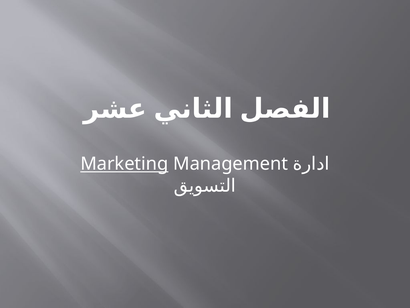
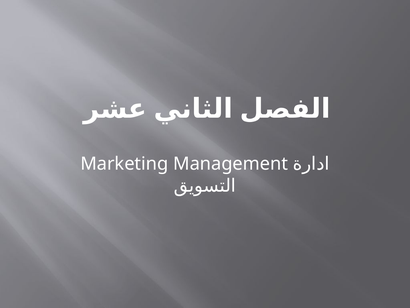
Marketing underline: present -> none
